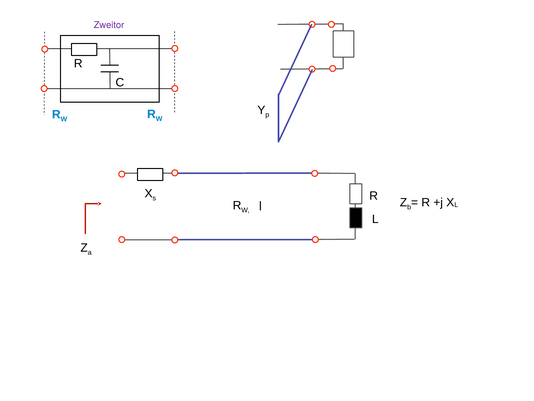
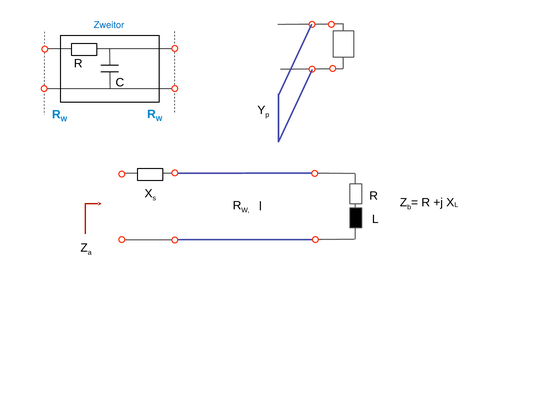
Zweitor colour: purple -> blue
